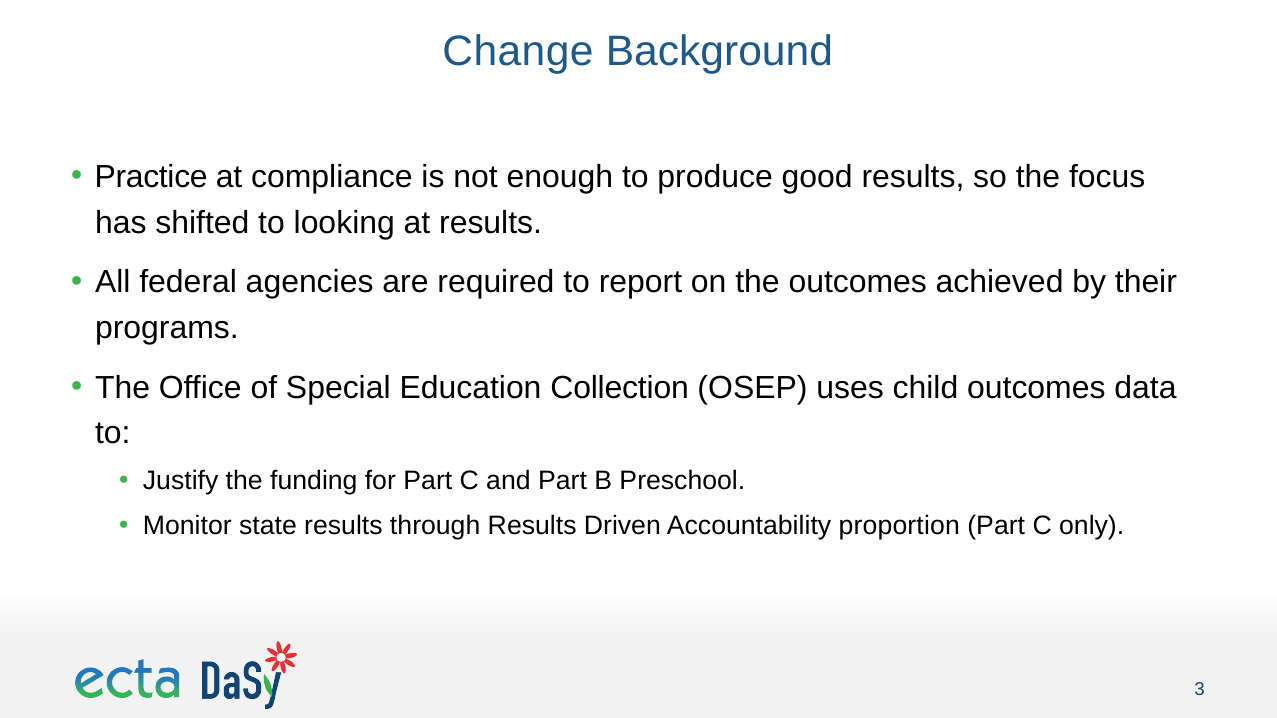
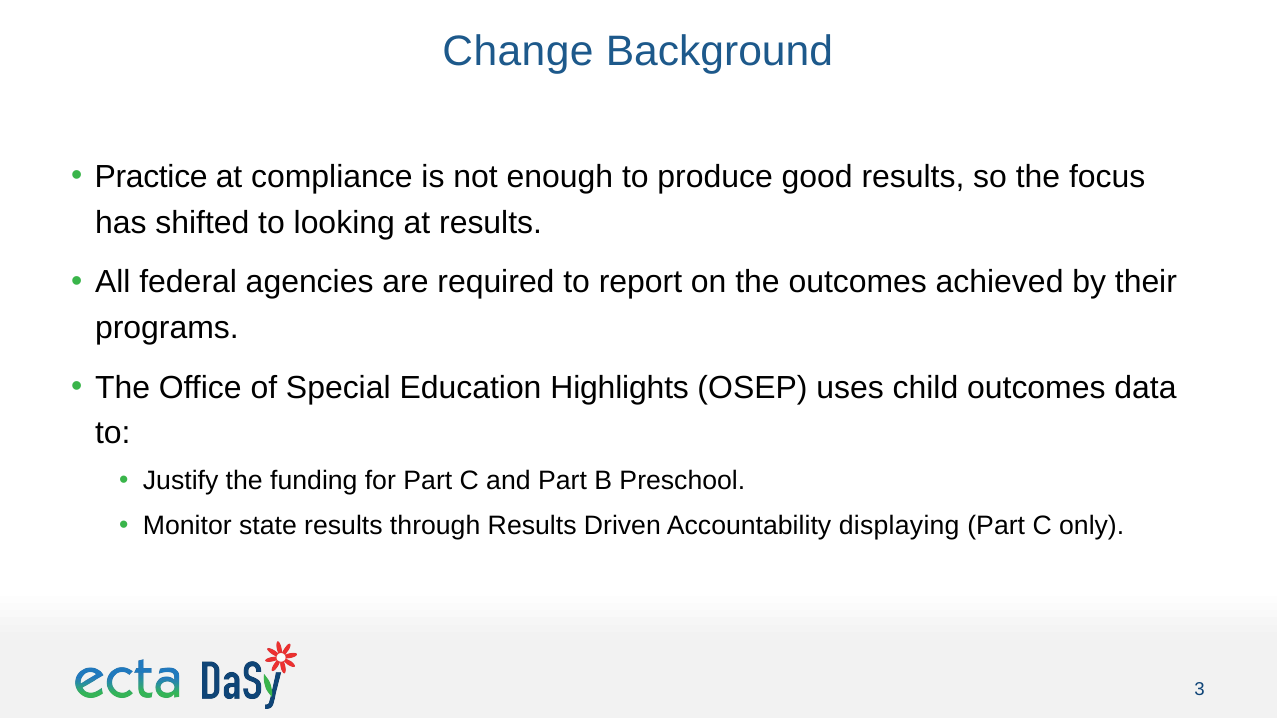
Collection: Collection -> Highlights
proportion: proportion -> displaying
